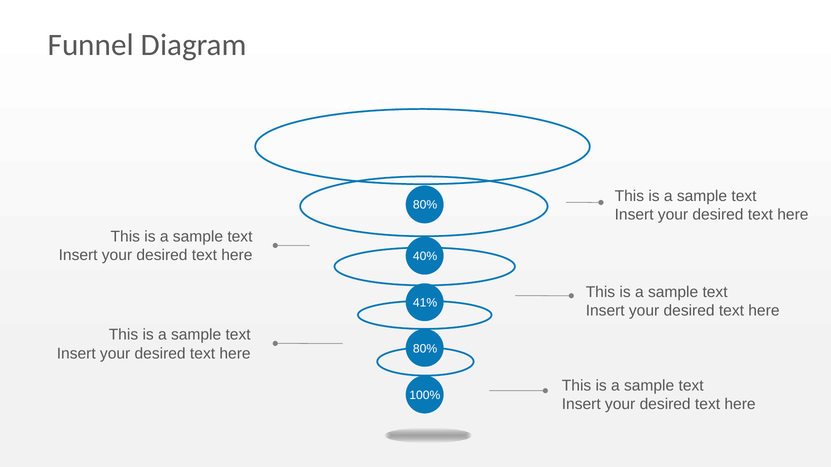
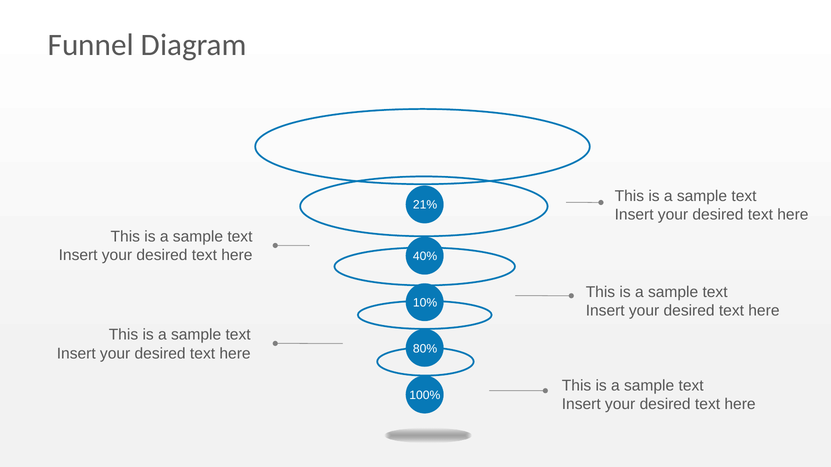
80% at (425, 205): 80% -> 21%
41%: 41% -> 10%
